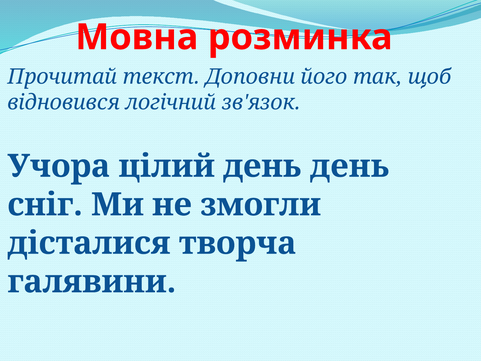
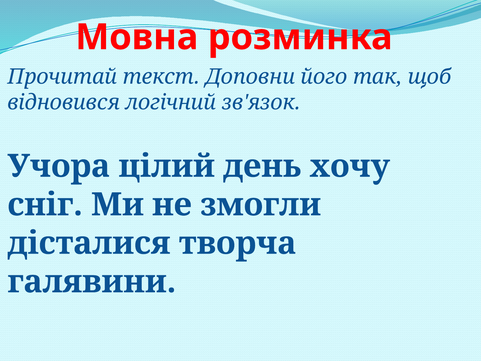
день день: день -> хочу
